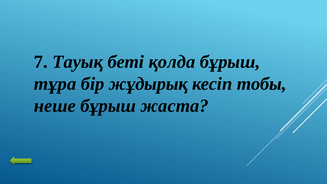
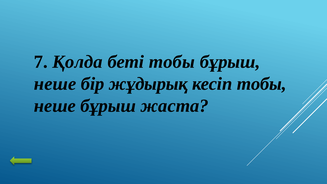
Тауық: Тауық -> Қолда
беті қолда: қолда -> тобы
тұра at (55, 84): тұра -> неше
